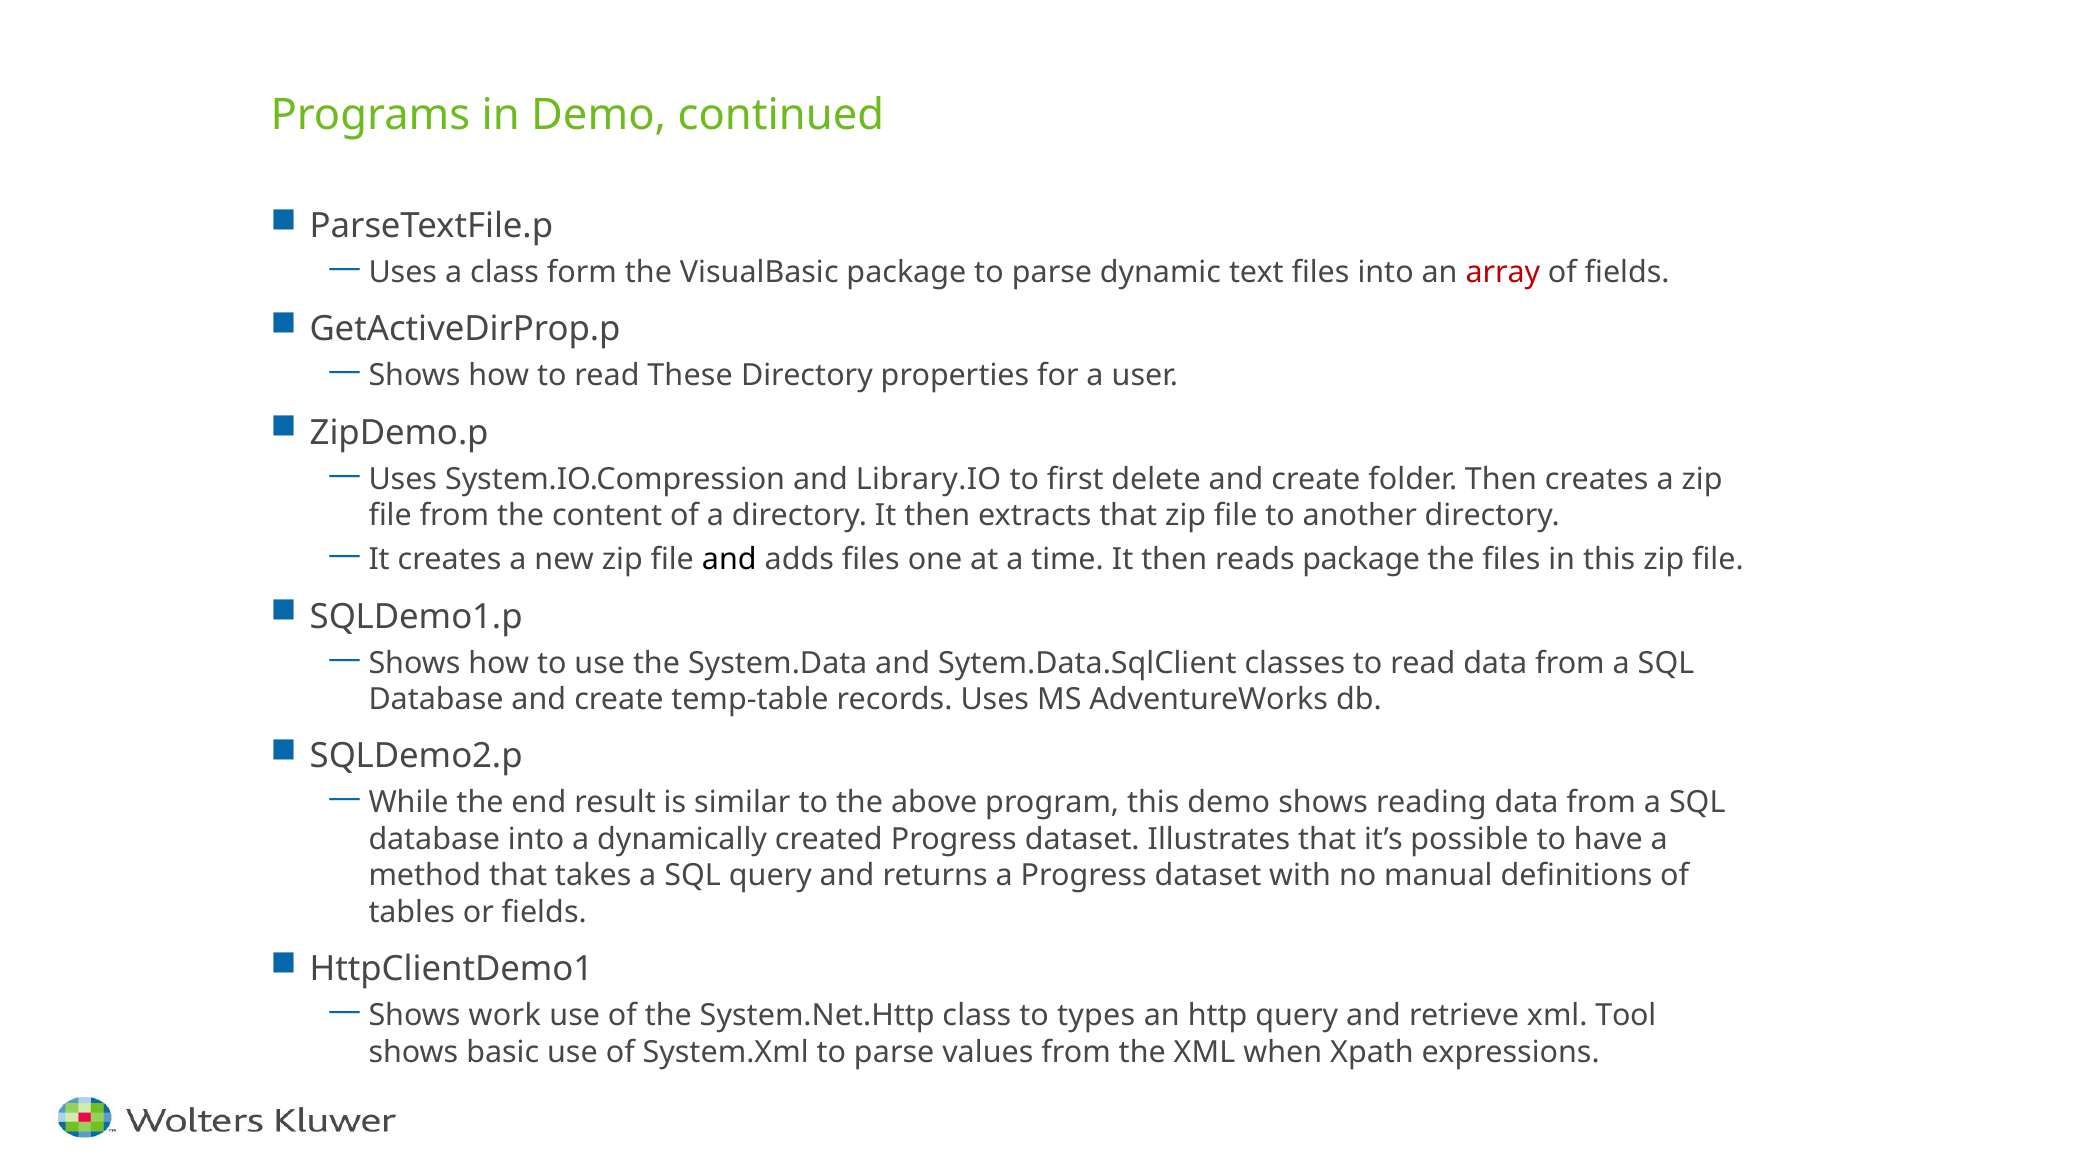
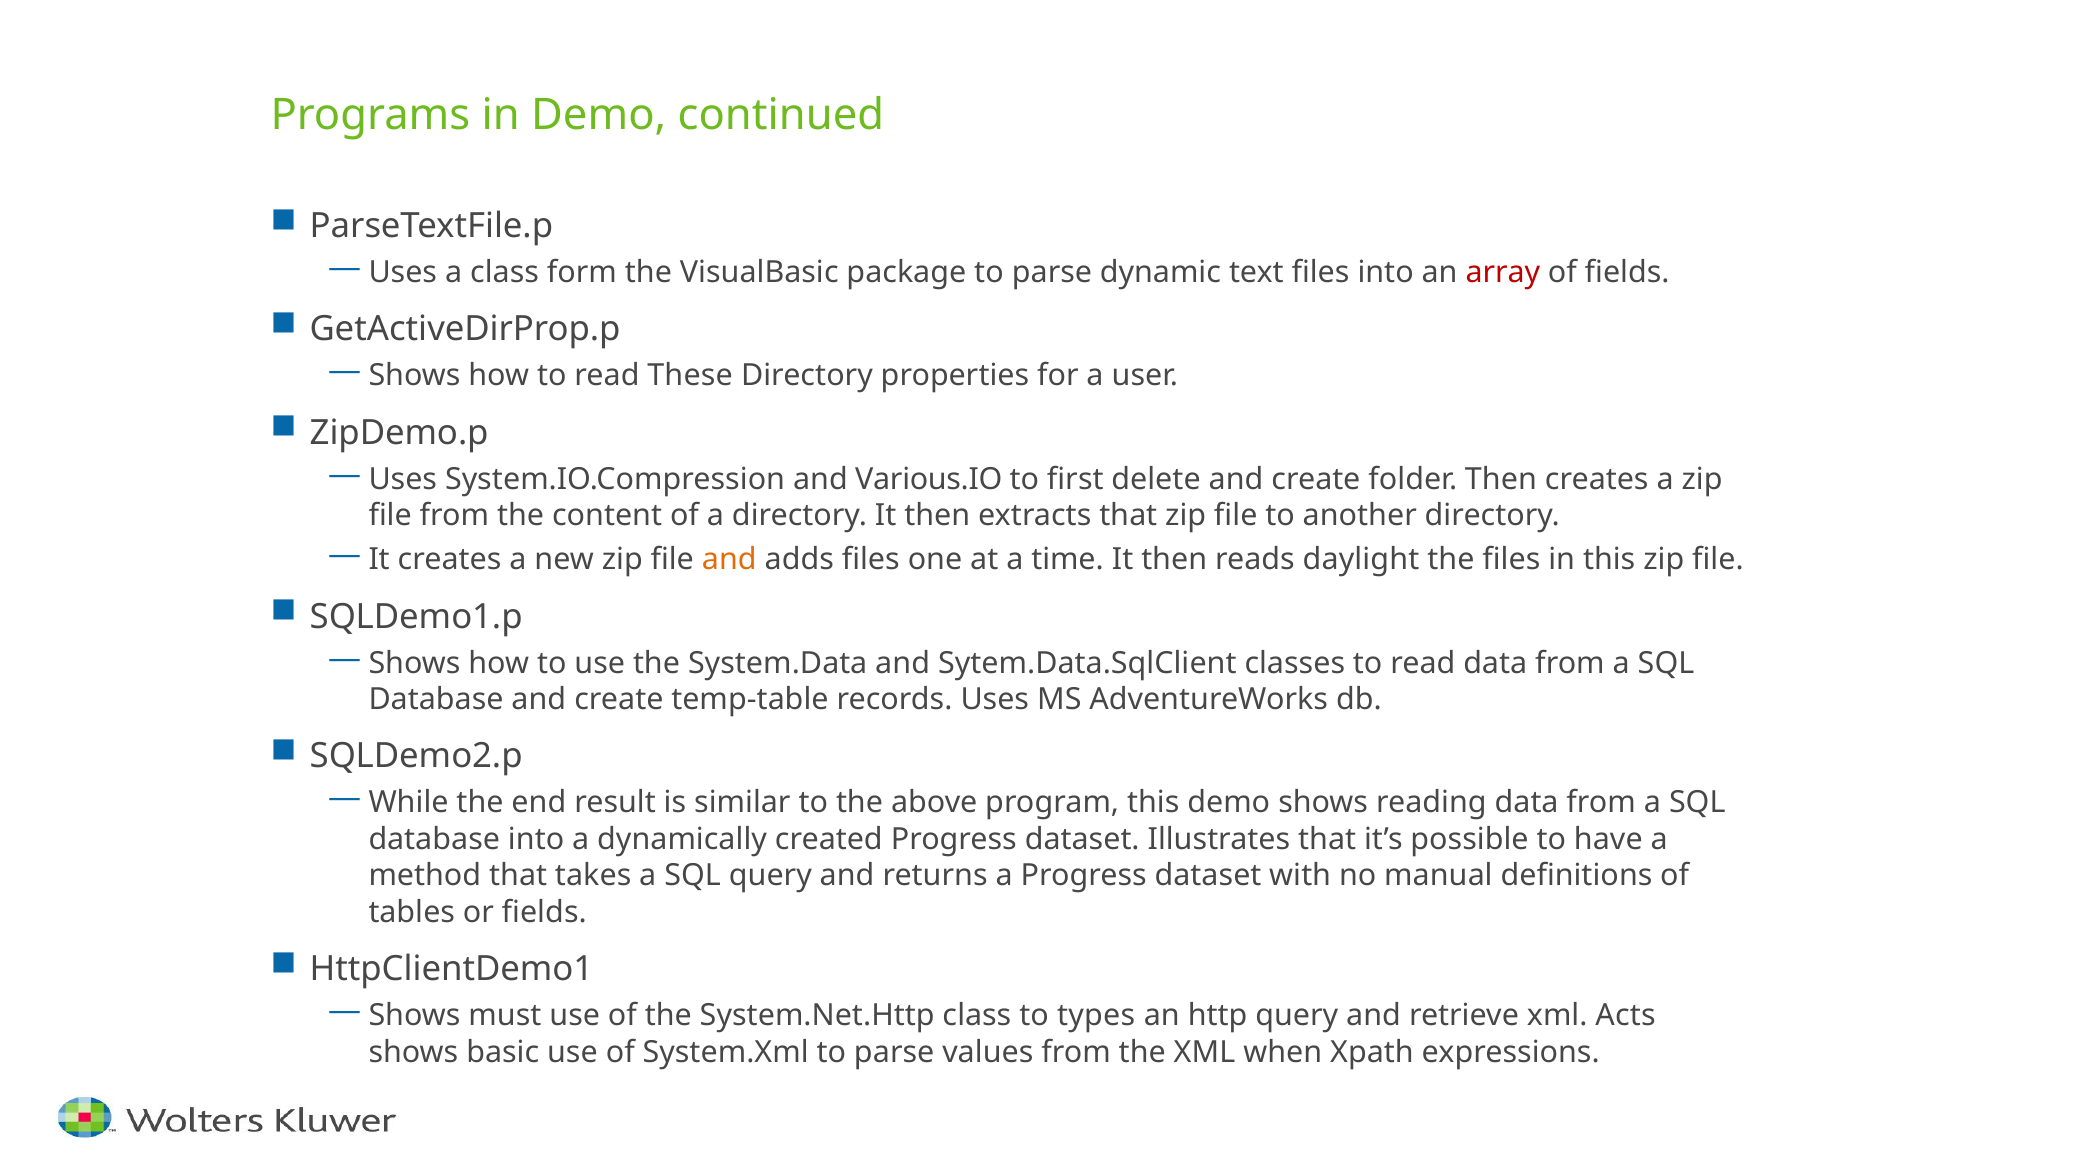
Library.IO: Library.IO -> Various.IO
and at (729, 560) colour: black -> orange
reads package: package -> daylight
work: work -> must
Tool: Tool -> Acts
